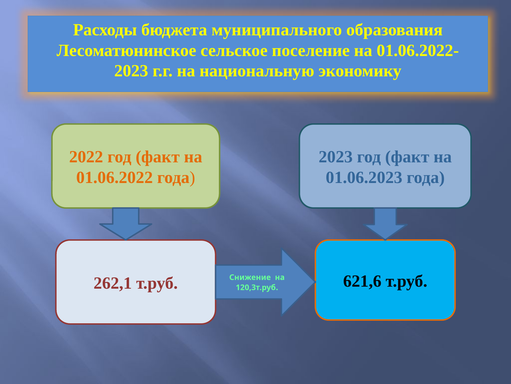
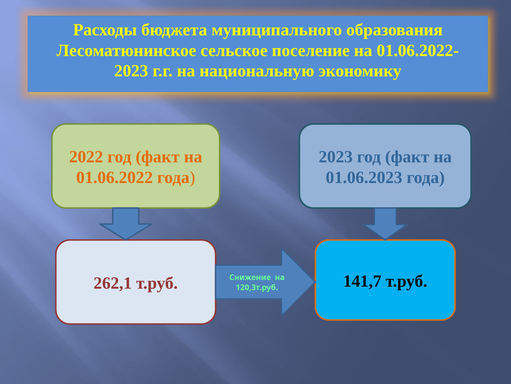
621,6: 621,6 -> 141,7
